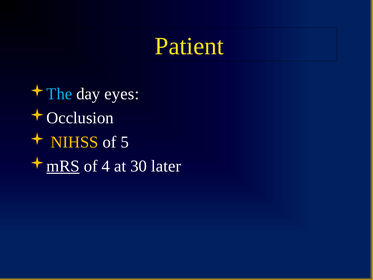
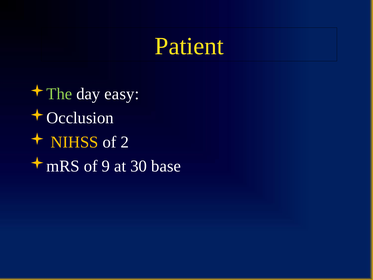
The colour: light blue -> light green
eyes: eyes -> easy
5: 5 -> 2
mRS underline: present -> none
4: 4 -> 9
later: later -> base
